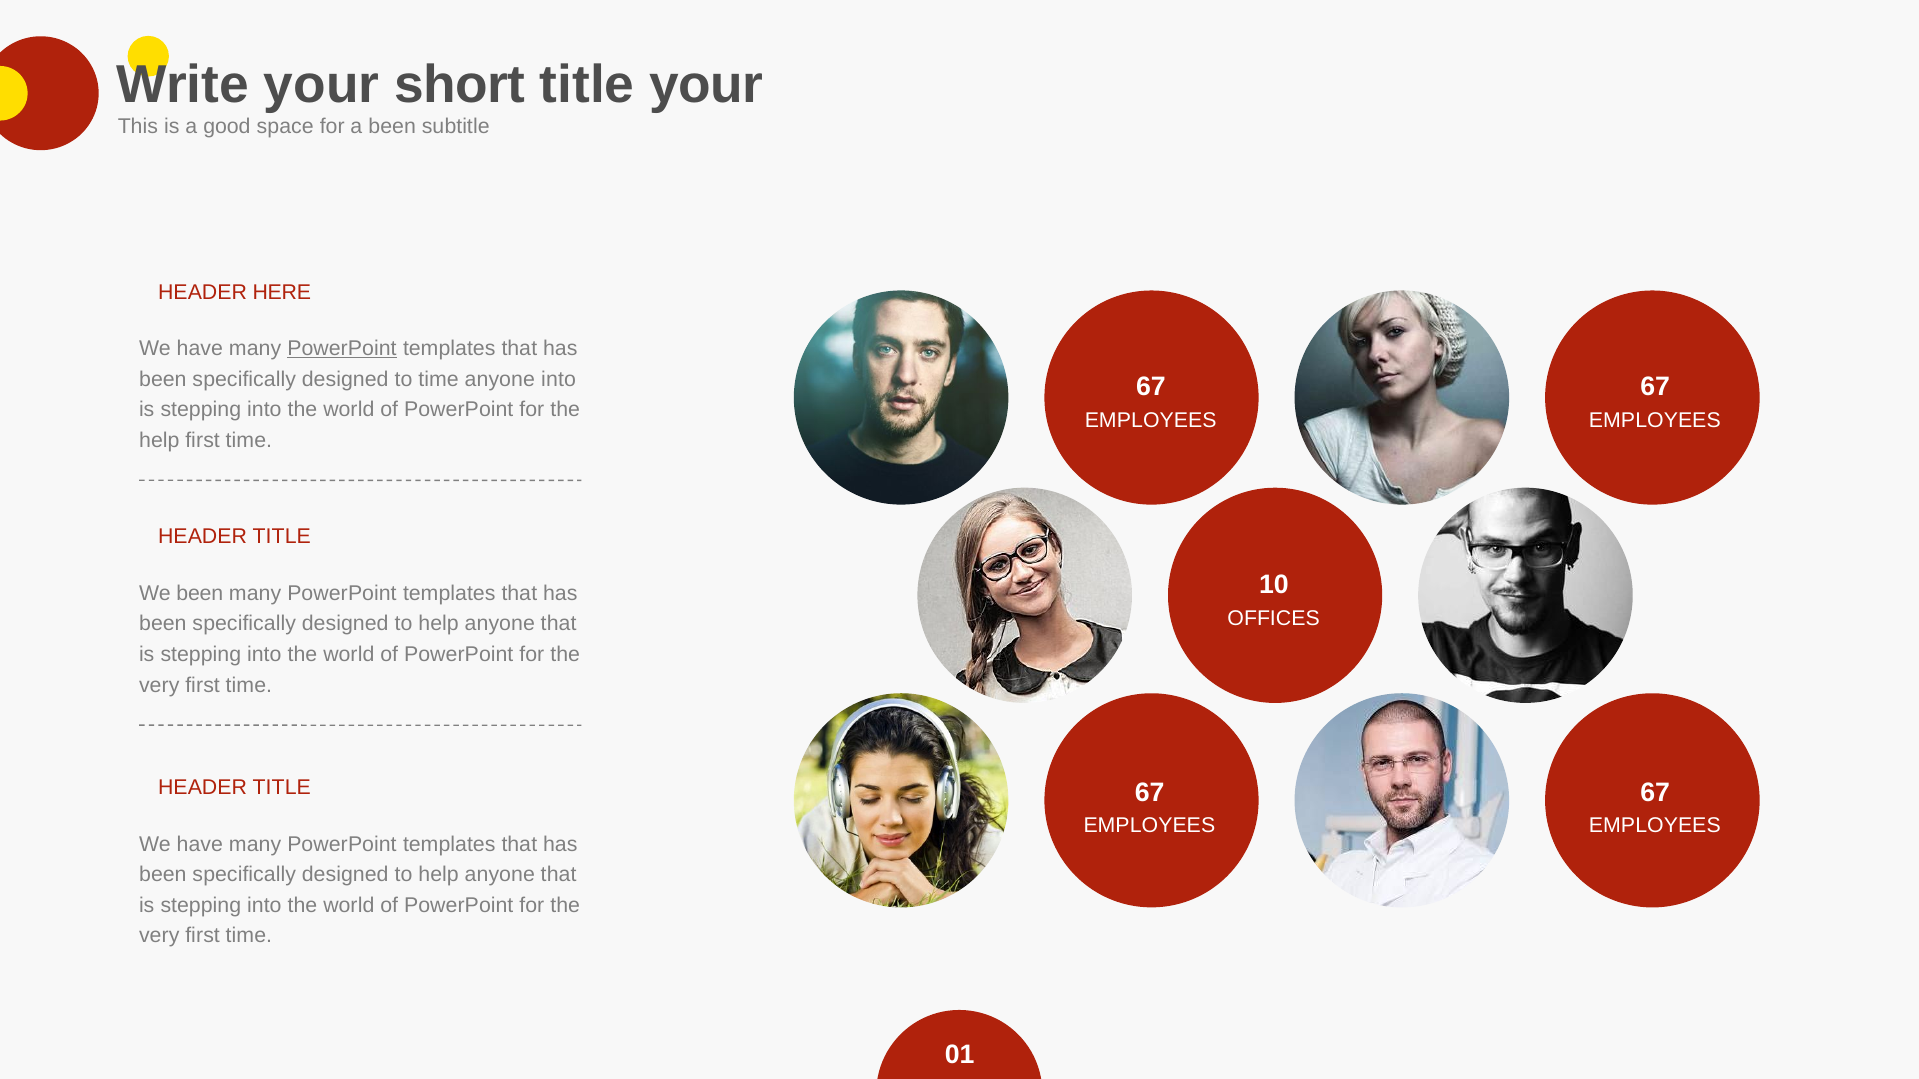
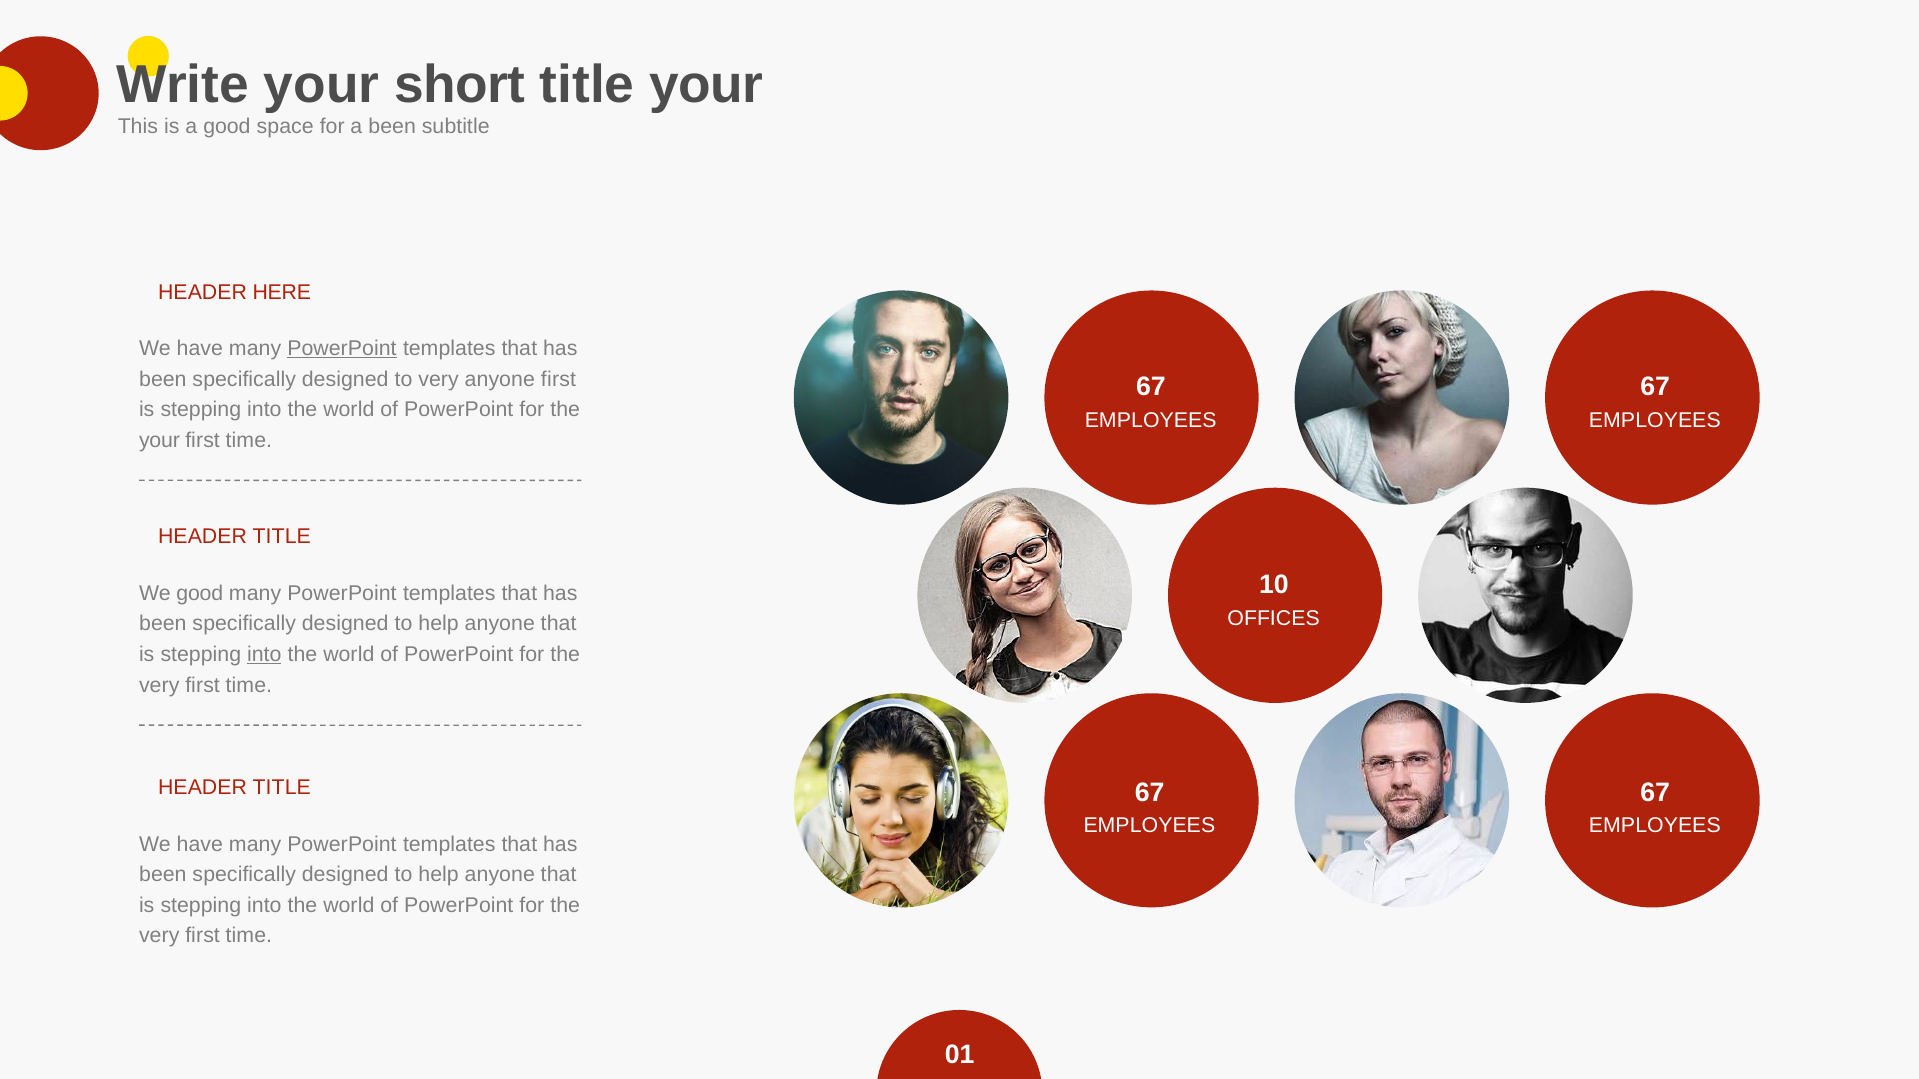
to time: time -> very
anyone into: into -> first
help at (159, 440): help -> your
We been: been -> good
into at (264, 654) underline: none -> present
